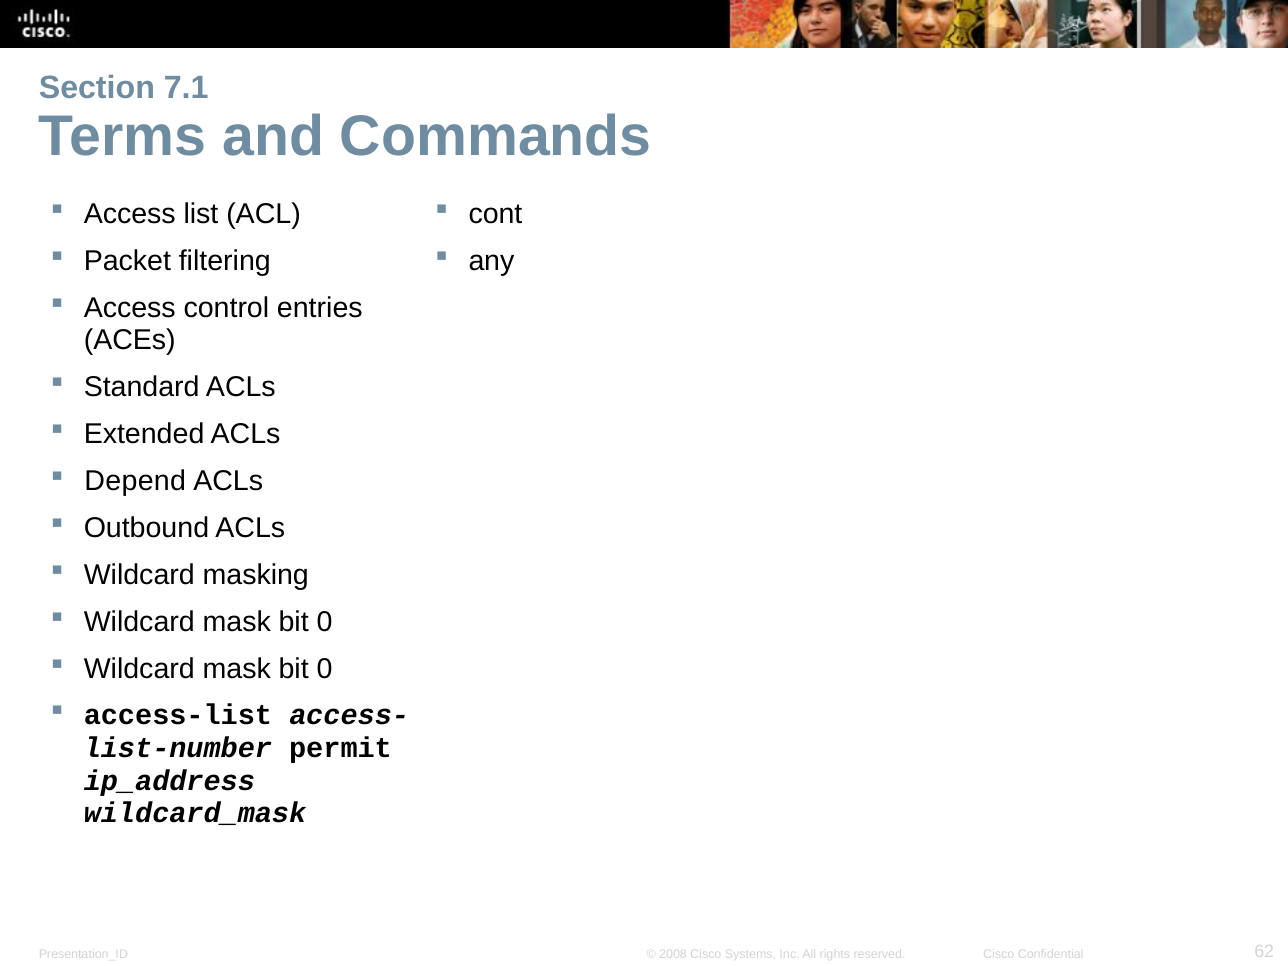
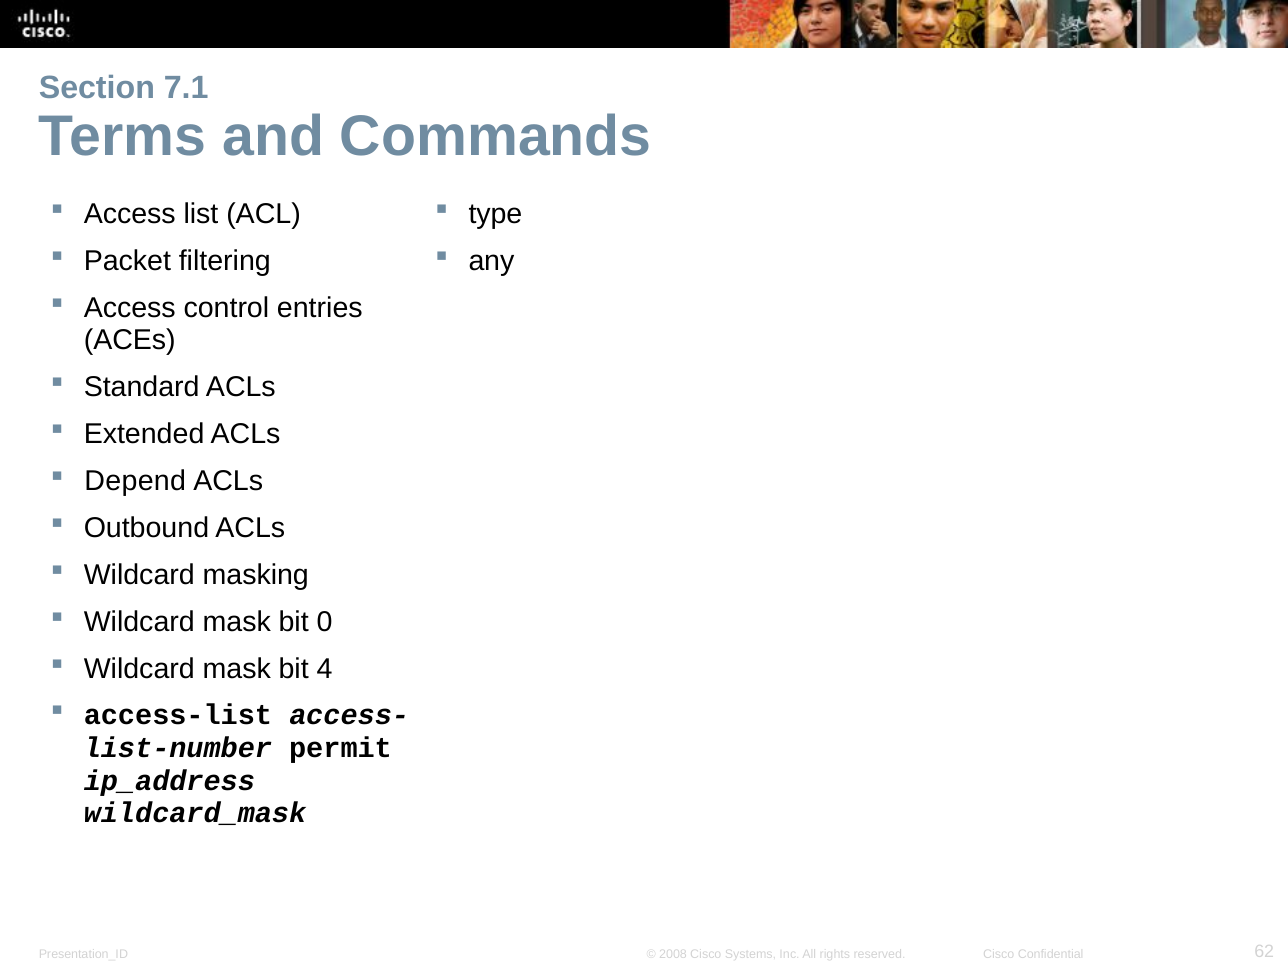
cont: cont -> type
0 at (325, 669): 0 -> 4
